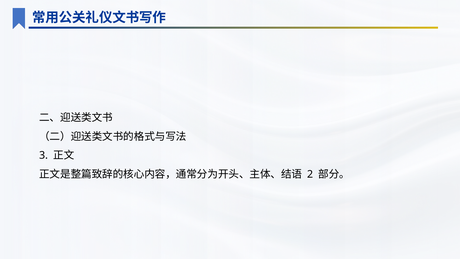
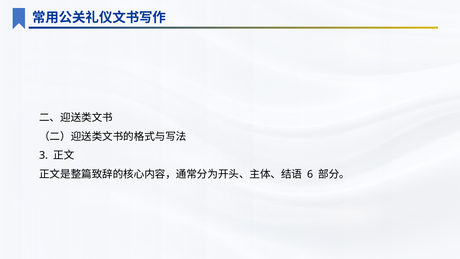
2: 2 -> 6
